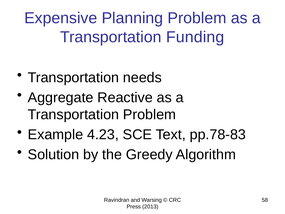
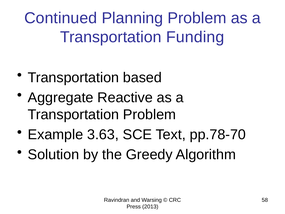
Expensive: Expensive -> Continued
needs: needs -> based
4.23: 4.23 -> 3.63
pp.78-83: pp.78-83 -> pp.78-70
